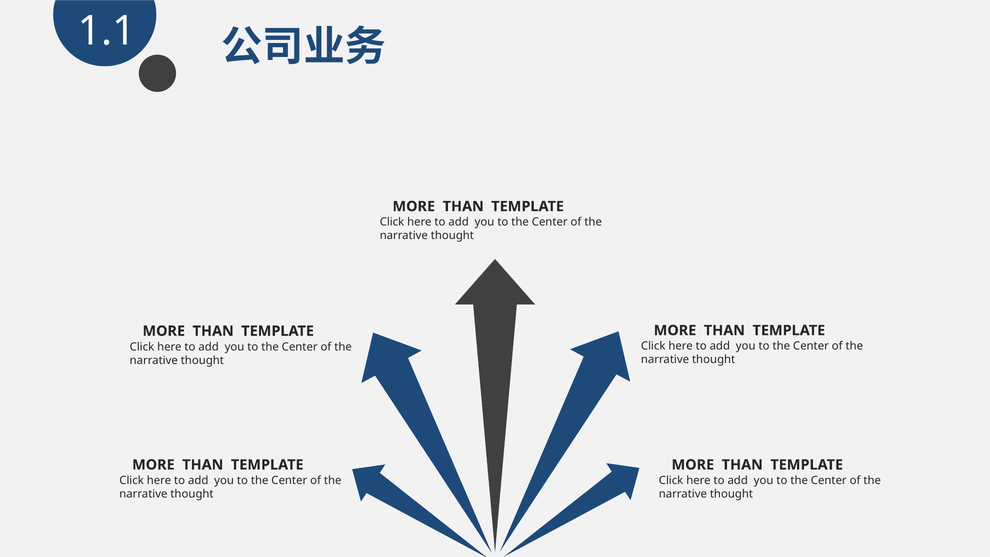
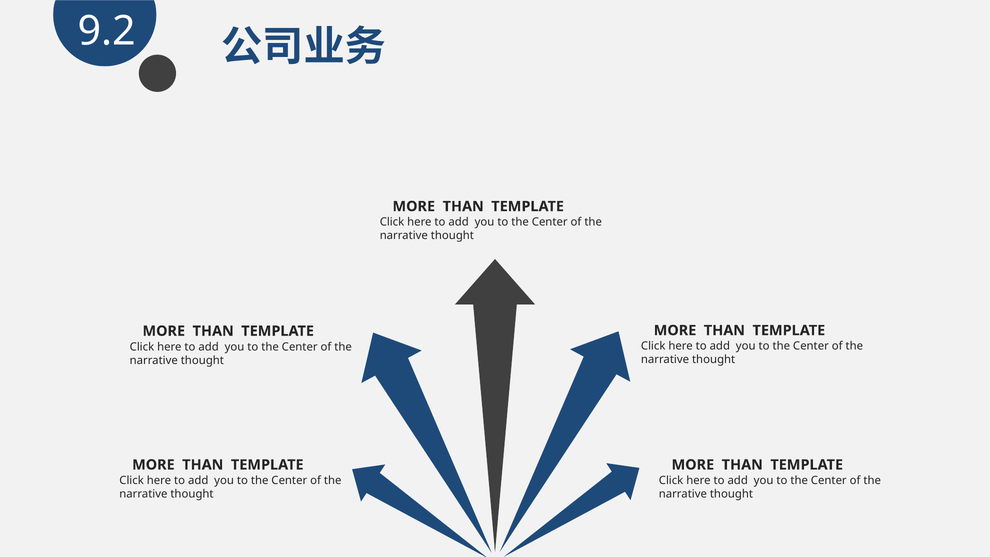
1.1: 1.1 -> 9.2
